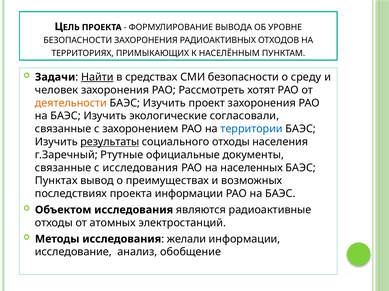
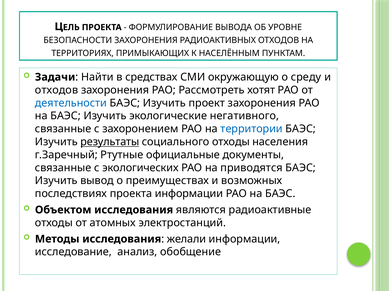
Найти underline: present -> none
СМИ безопасности: безопасности -> окружающую
человек at (57, 90): человек -> отходов
деятельности colour: orange -> blue
согласовали: согласовали -> негативного
с исследования: исследования -> экологических
населенных: населенных -> приводятся
Пунктах at (56, 181): Пунктах -> Изучить
